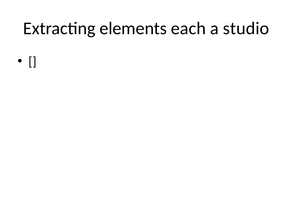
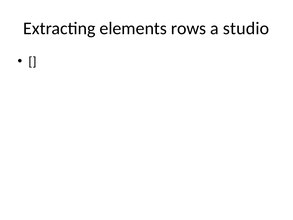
each: each -> rows
